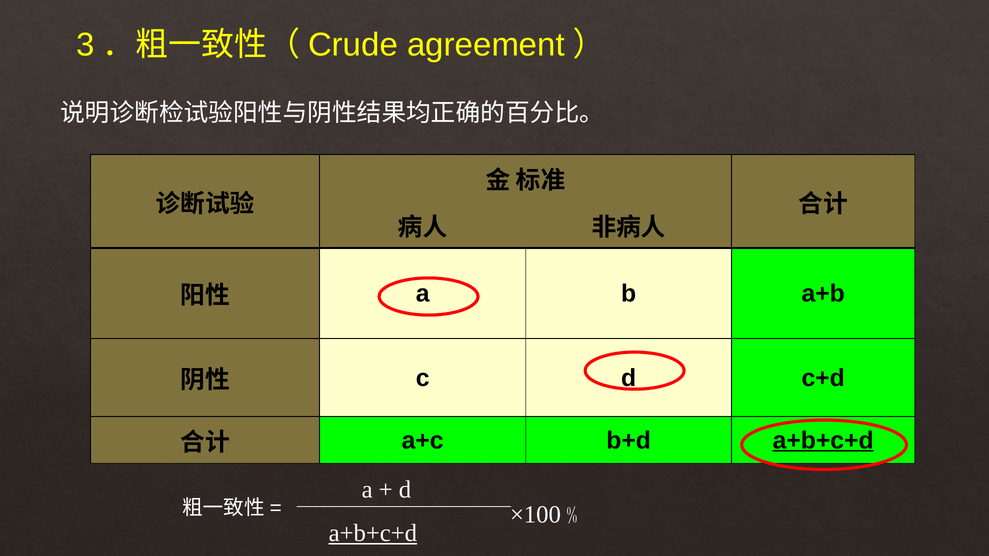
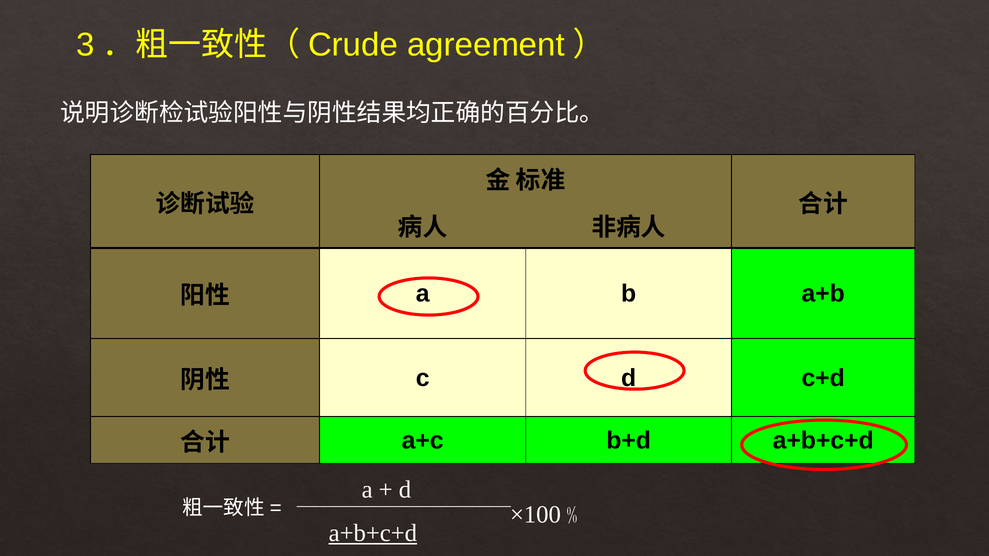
a+b+c+d at (823, 441) underline: present -> none
